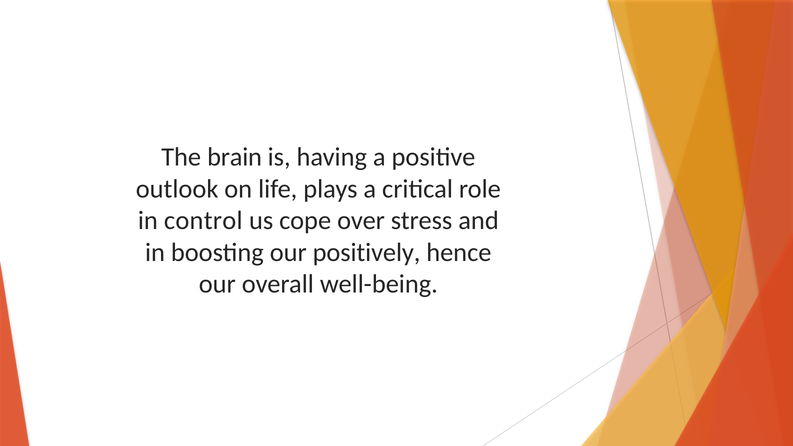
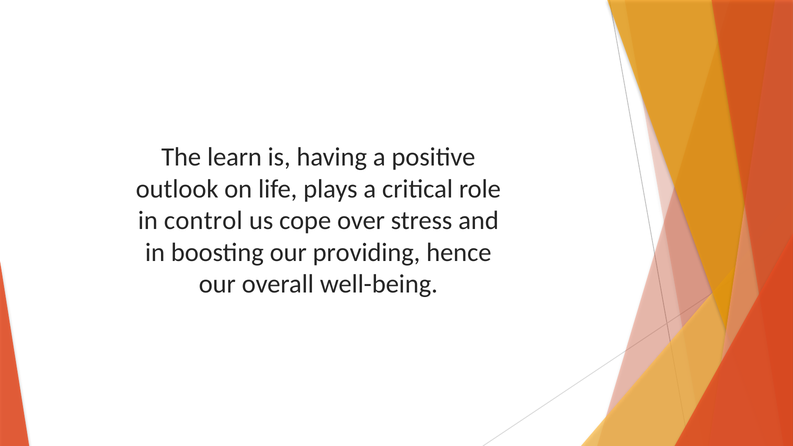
brain: brain -> learn
positively: positively -> providing
